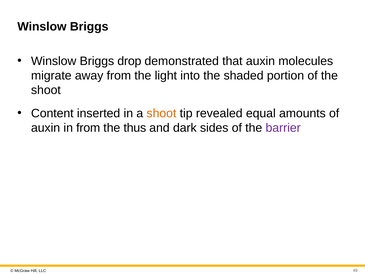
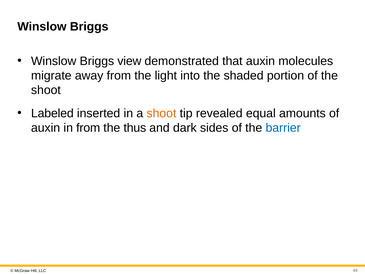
drop: drop -> view
Content: Content -> Labeled
barrier colour: purple -> blue
